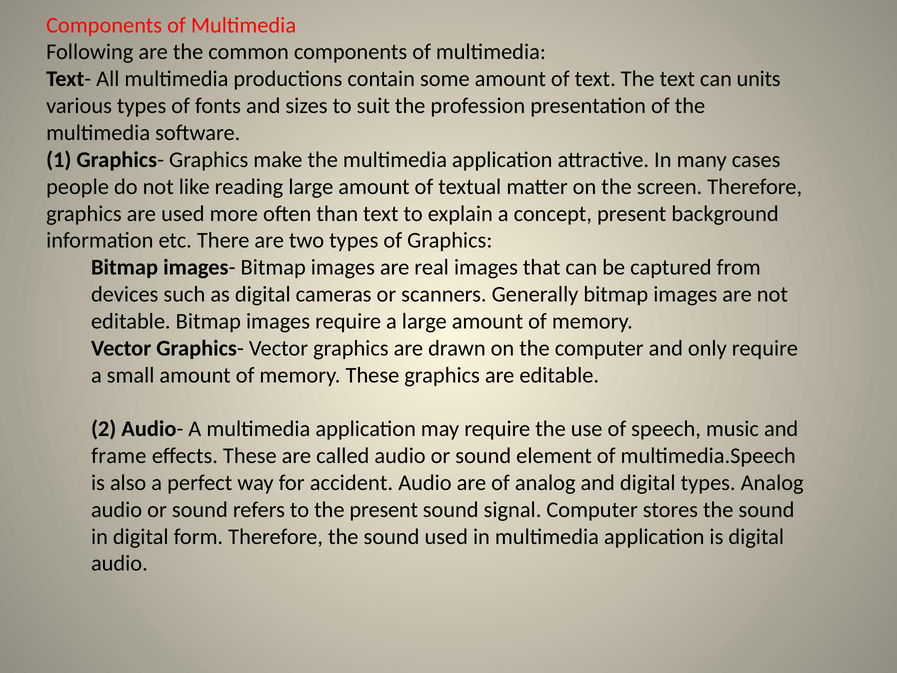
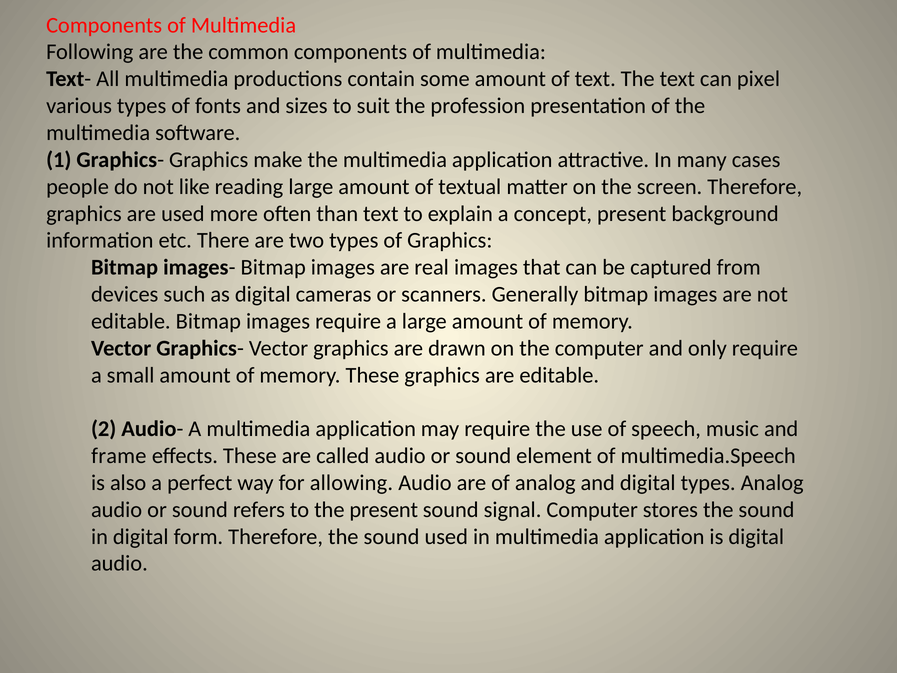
units: units -> pixel
accident: accident -> allowing
